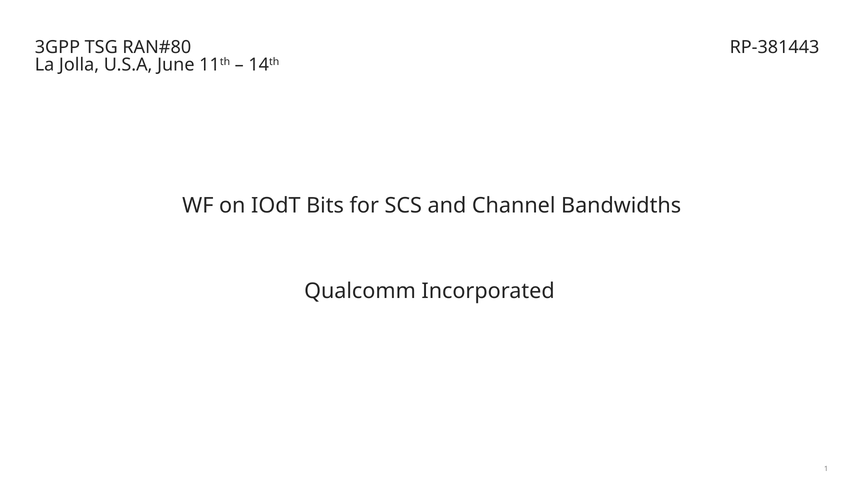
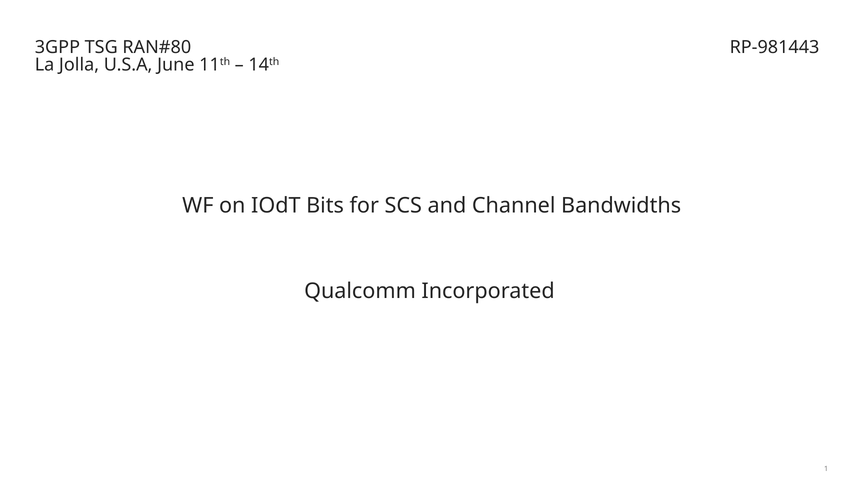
RP-381443: RP-381443 -> RP-981443
